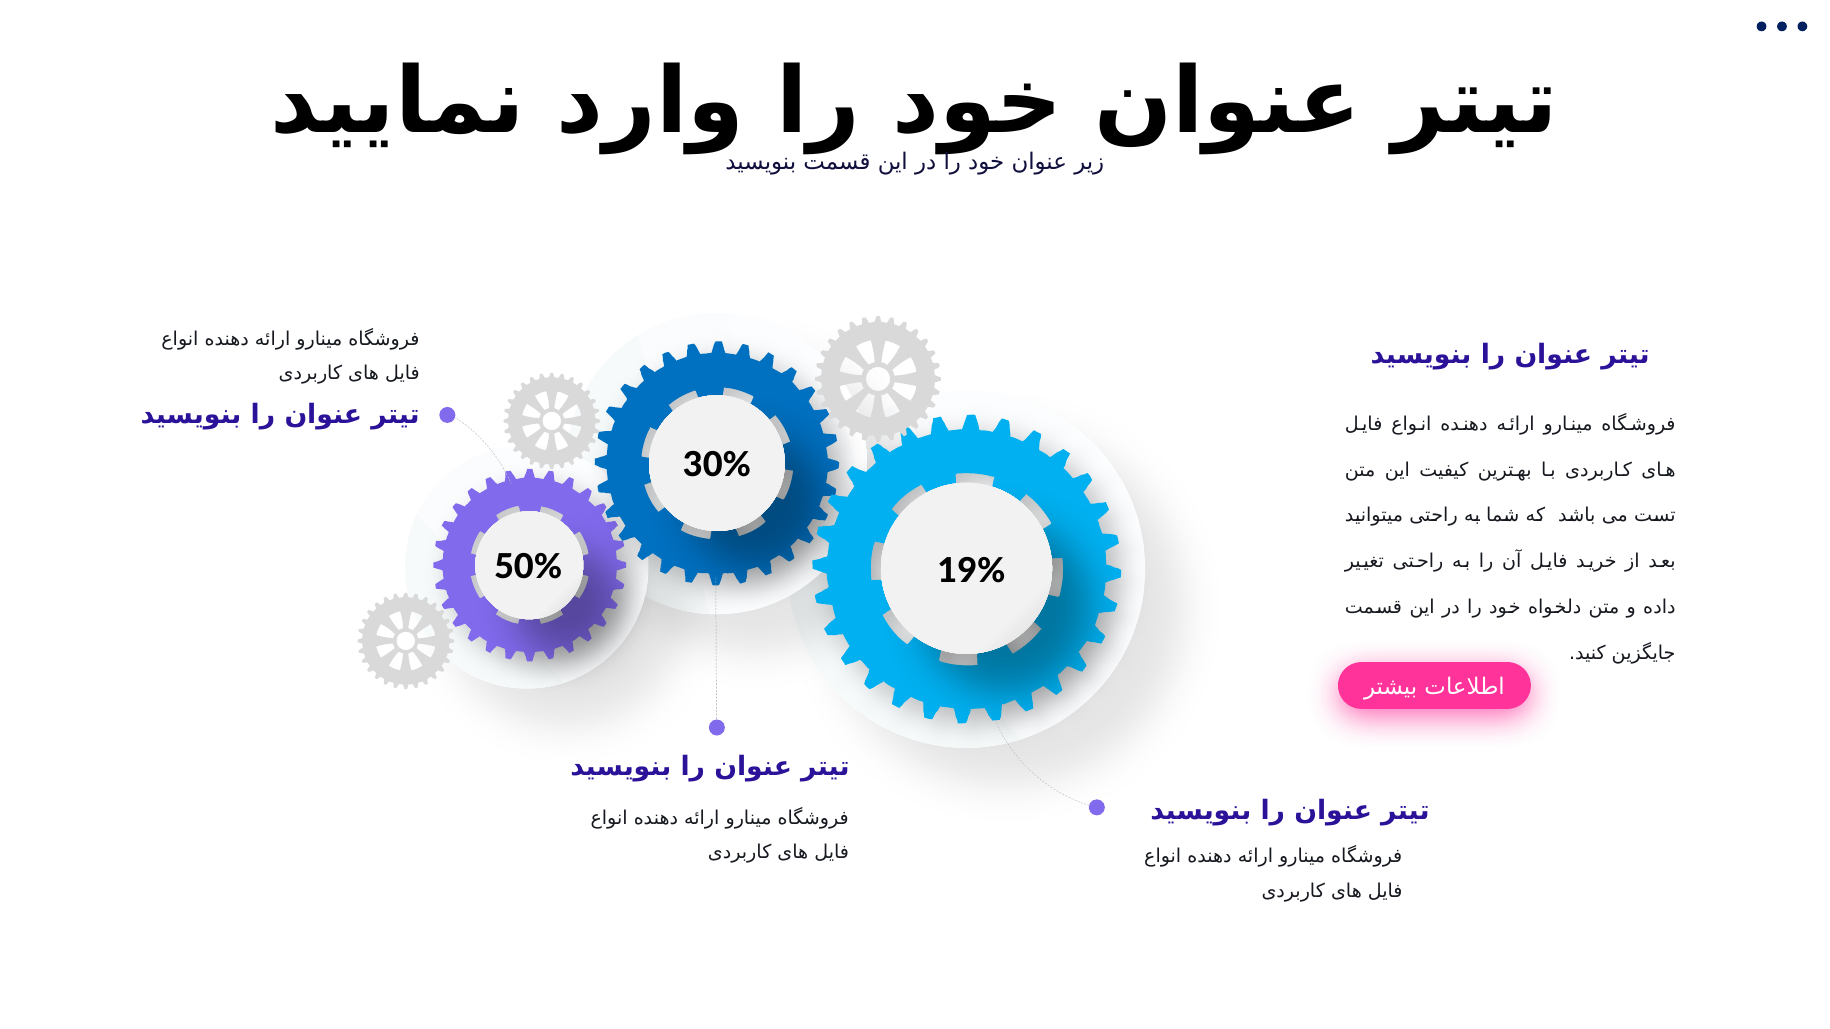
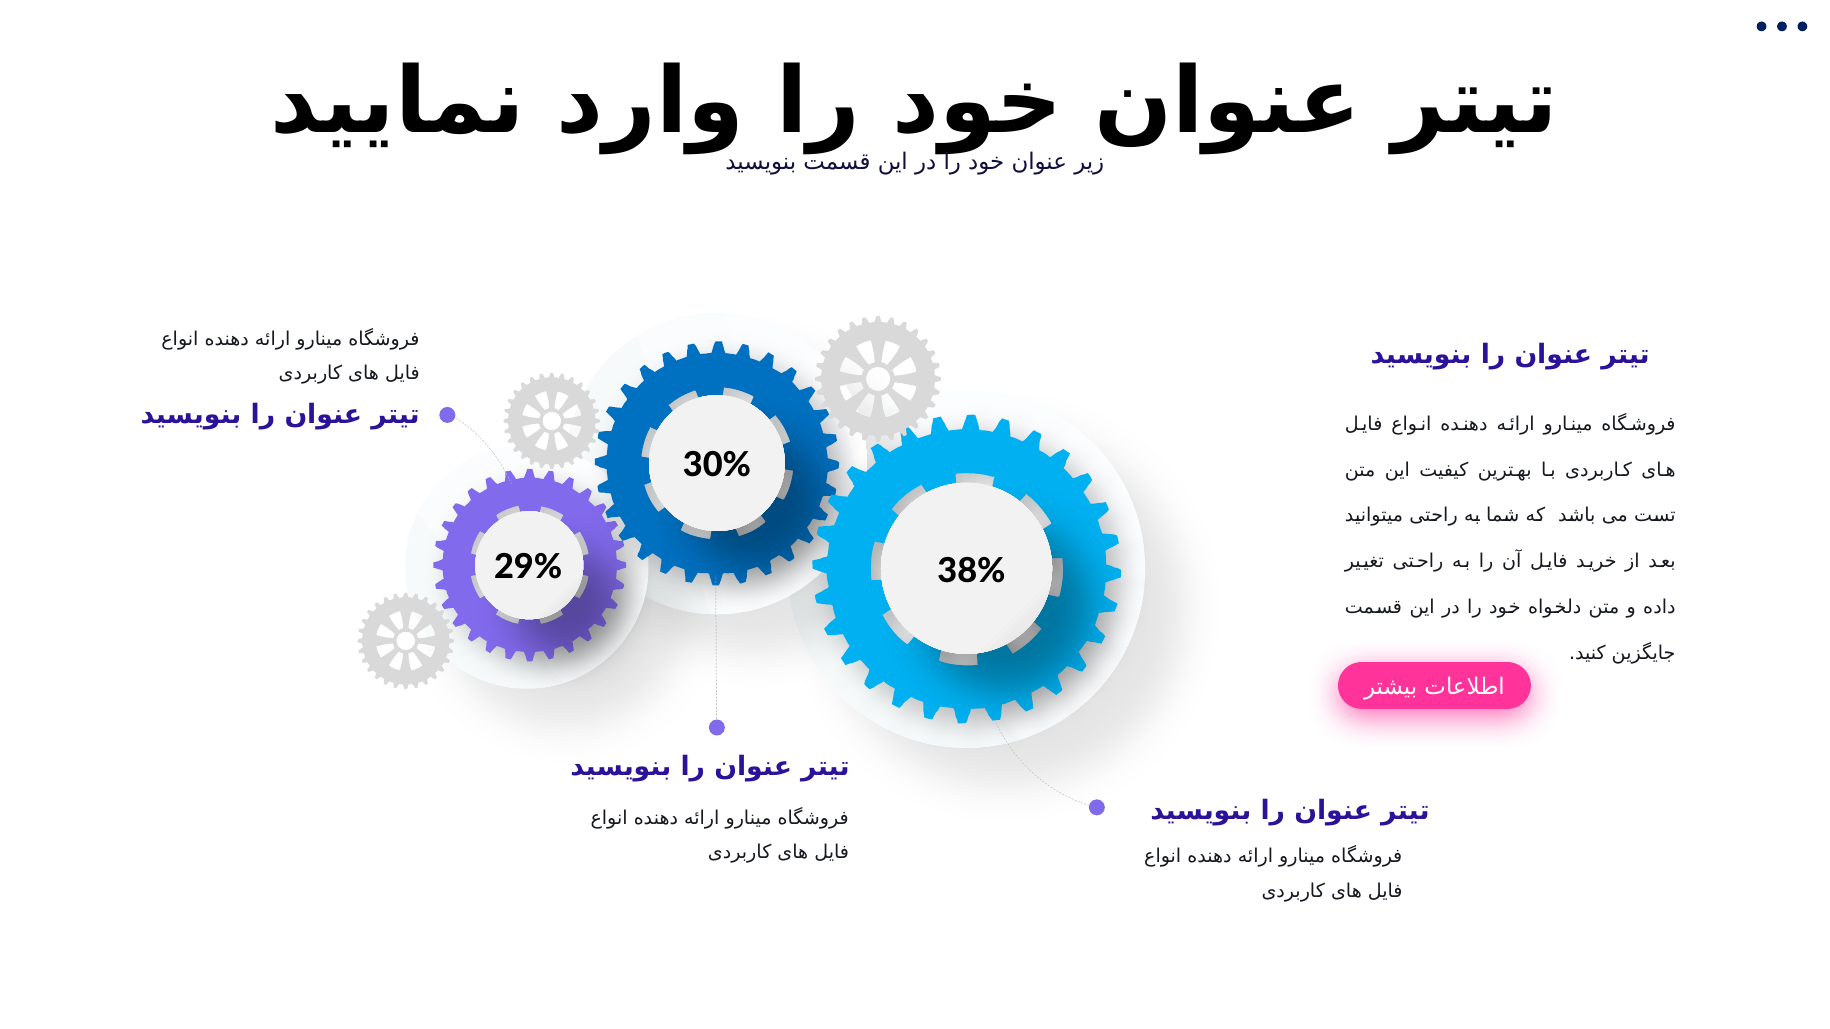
50%: 50% -> 29%
19%: 19% -> 38%
